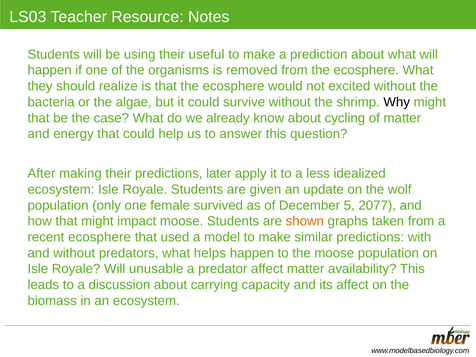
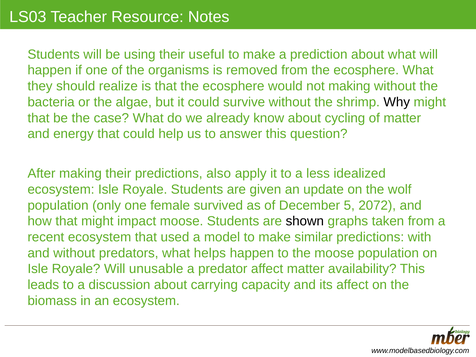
not excited: excited -> making
later: later -> also
2077: 2077 -> 2072
shown colour: orange -> black
recent ecosphere: ecosphere -> ecosystem
